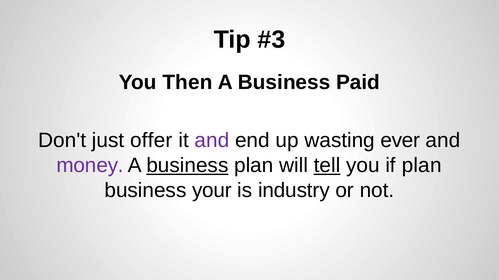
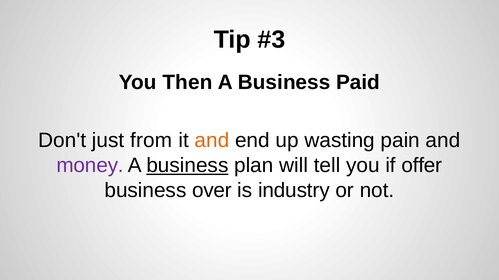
offer: offer -> from
and at (212, 141) colour: purple -> orange
ever: ever -> pain
tell underline: present -> none
if plan: plan -> offer
your: your -> over
